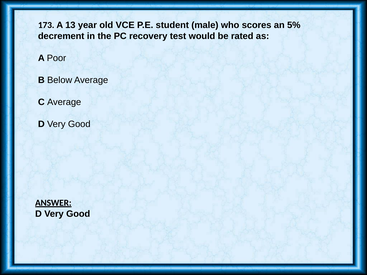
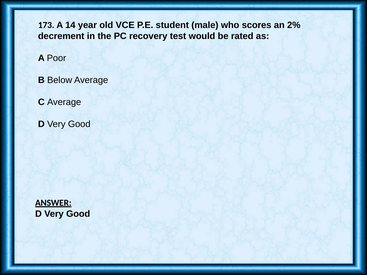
13: 13 -> 14
5%: 5% -> 2%
